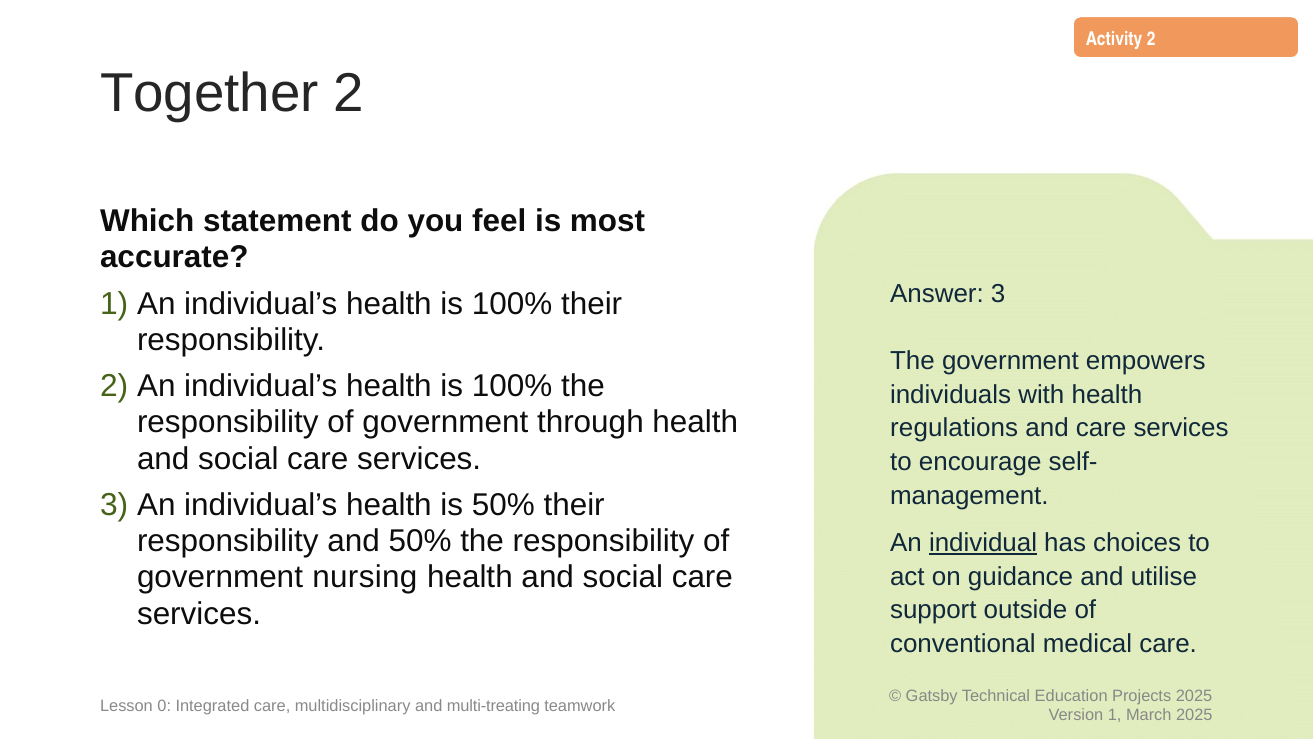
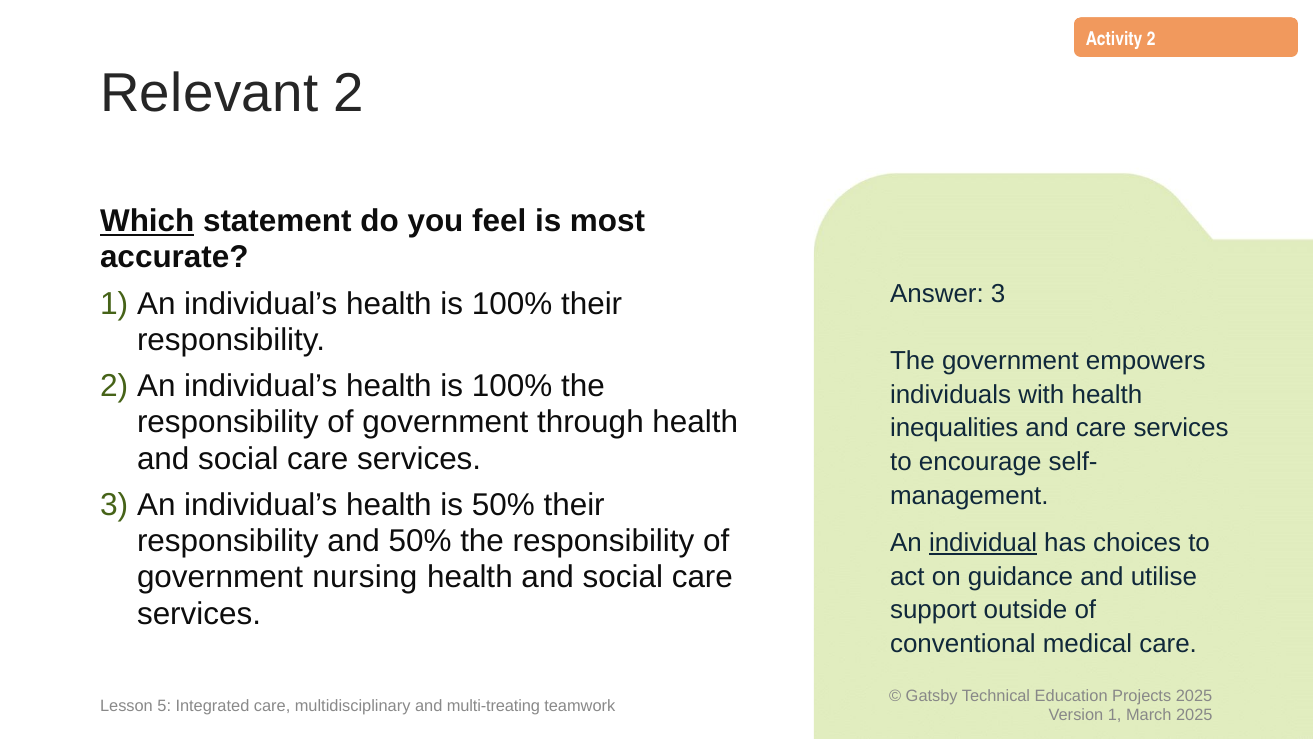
Together: Together -> Relevant
Which underline: none -> present
regulations: regulations -> inequalities
0: 0 -> 5
